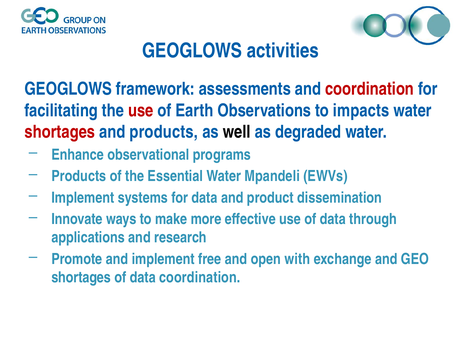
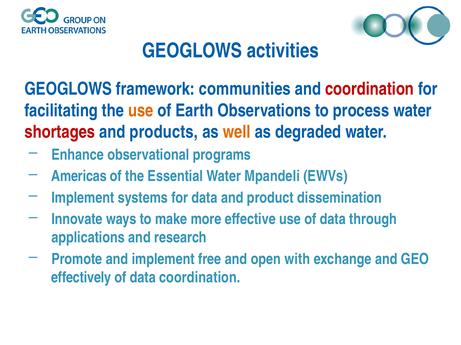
assessments: assessments -> communities
use at (141, 111) colour: red -> orange
impacts: impacts -> process
well colour: black -> orange
Products at (79, 177): Products -> Americas
shortages at (81, 278): shortages -> effectively
